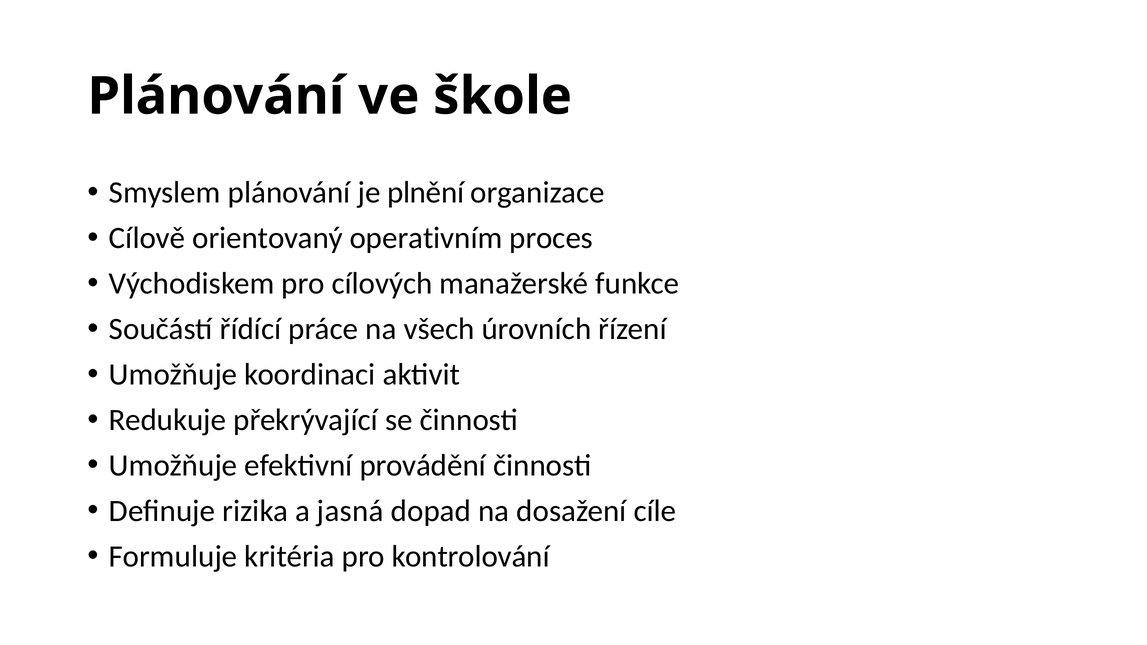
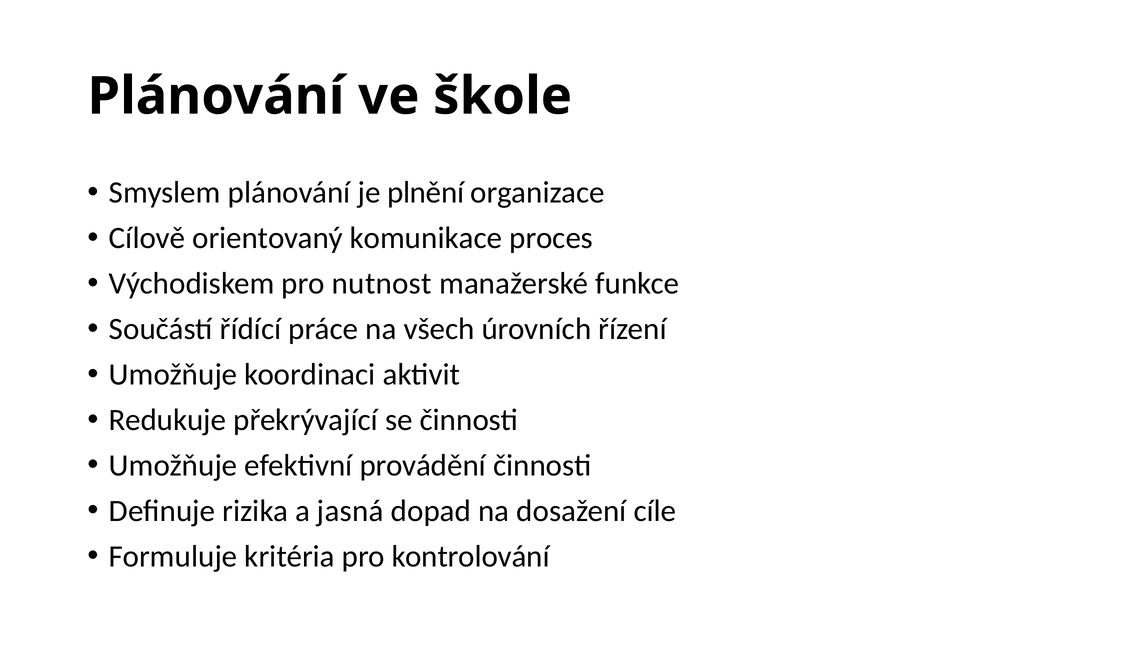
operativním: operativním -> komunikace
cílových: cílových -> nutnost
